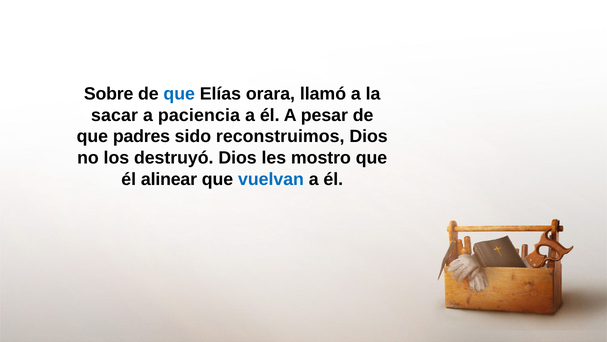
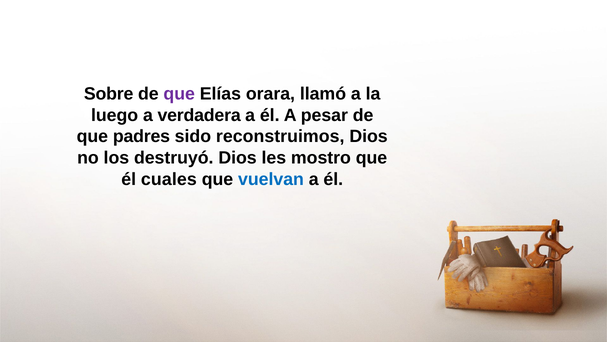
que at (179, 94) colour: blue -> purple
sacar: sacar -> luego
paciencia: paciencia -> verdadera
alinear: alinear -> cuales
